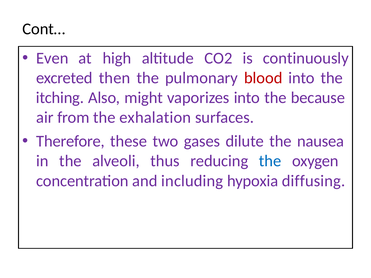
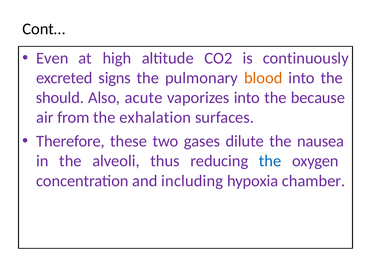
then: then -> signs
blood colour: red -> orange
itching: itching -> should
might: might -> acute
diffusing: diffusing -> chamber
